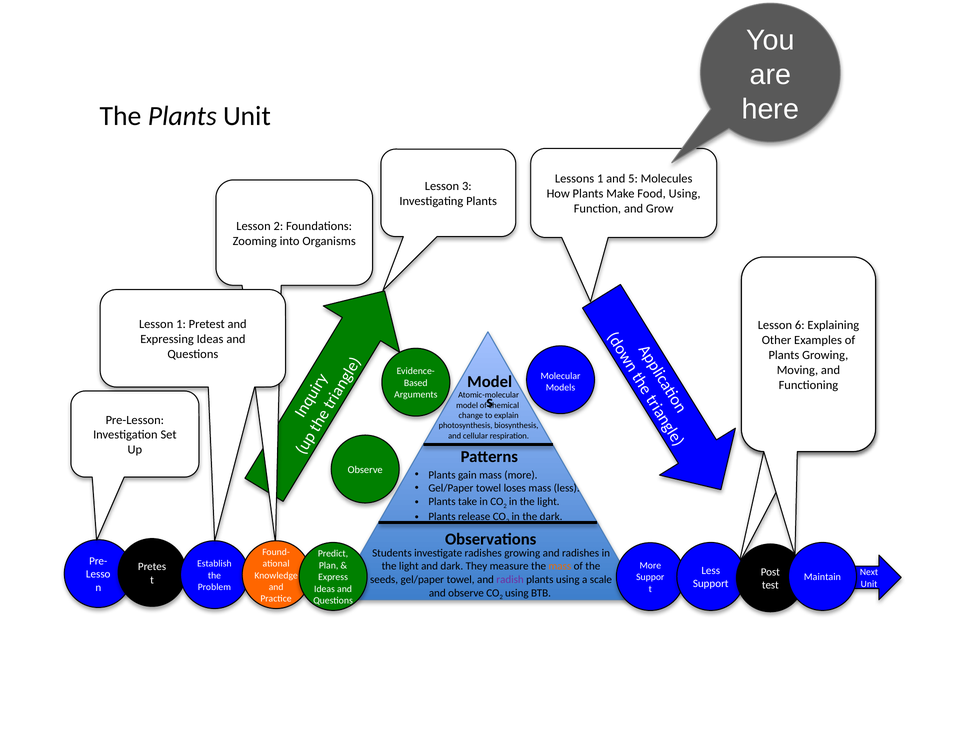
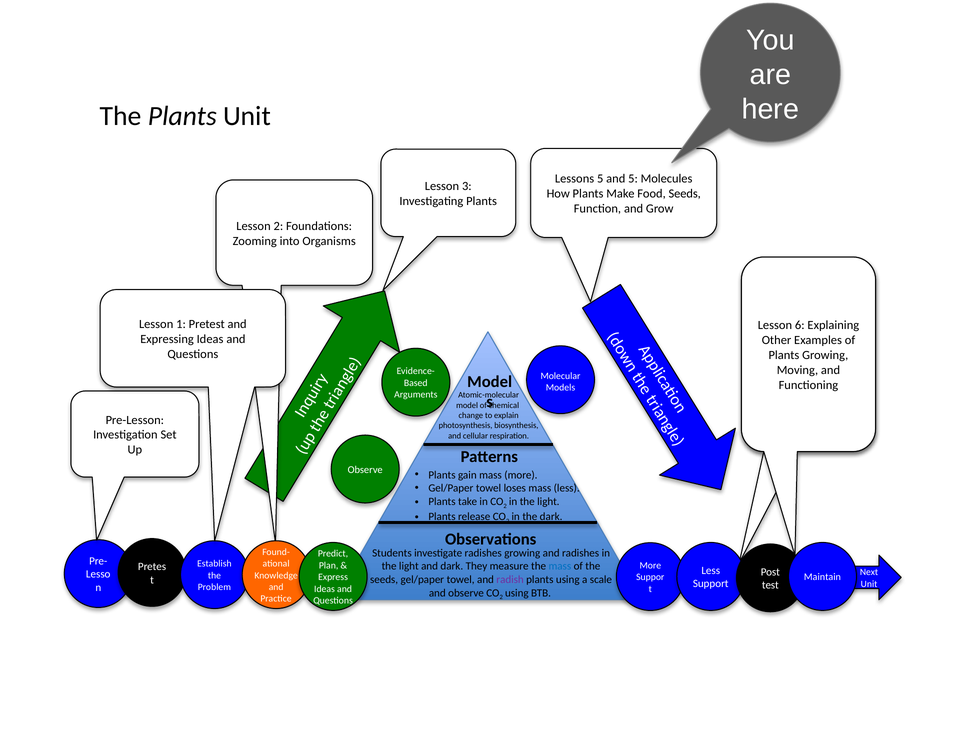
Lessons 1: 1 -> 5
Food Using: Using -> Seeds
mass at (560, 566) colour: orange -> blue
